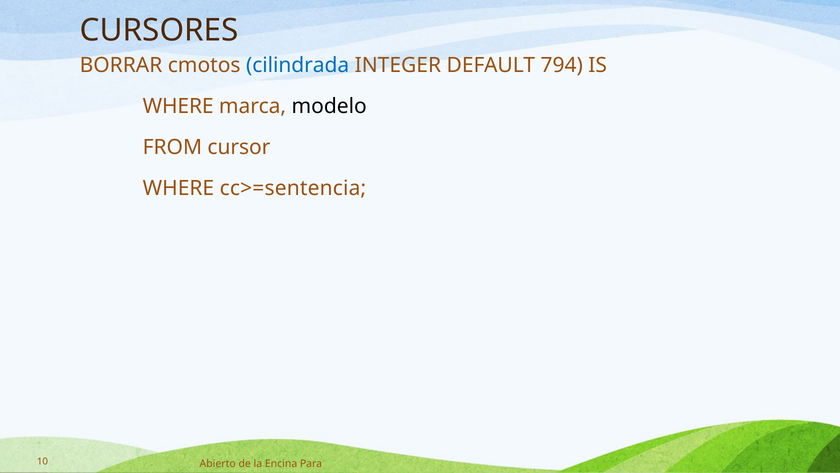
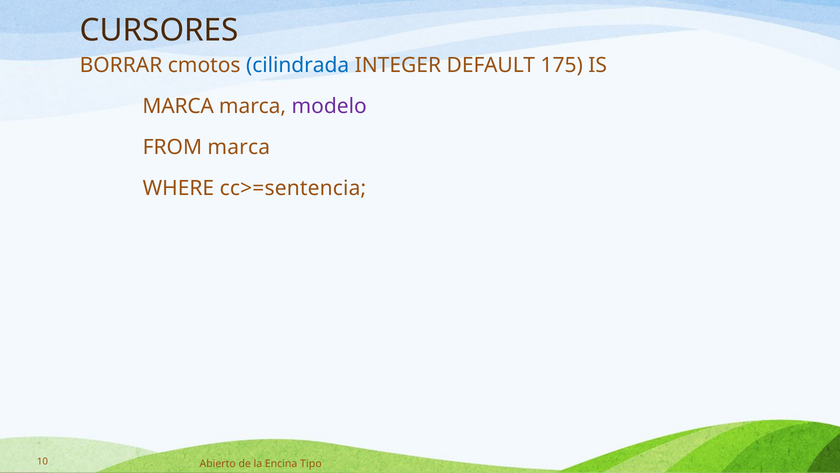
794: 794 -> 175
WHERE at (178, 106): WHERE -> MARCA
modelo colour: black -> purple
FROM cursor: cursor -> marca
Para: Para -> Tipo
